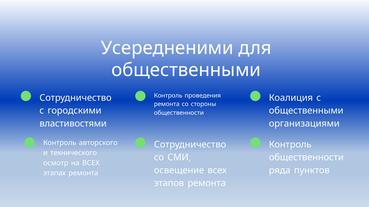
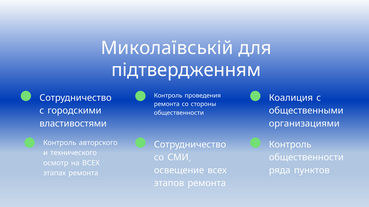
Усередненими: Усередненими -> Миколаївській
общественными at (186, 70): общественными -> підтвердженням
